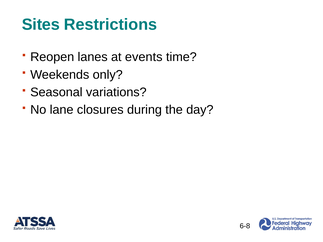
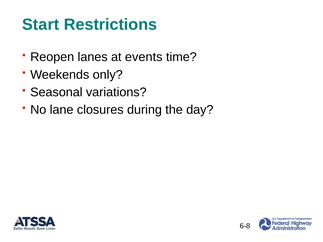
Sites: Sites -> Start
